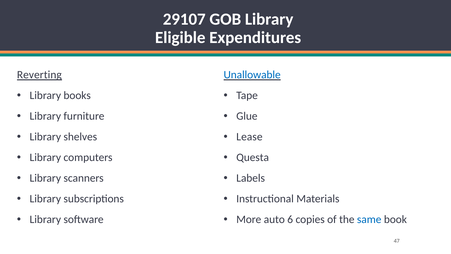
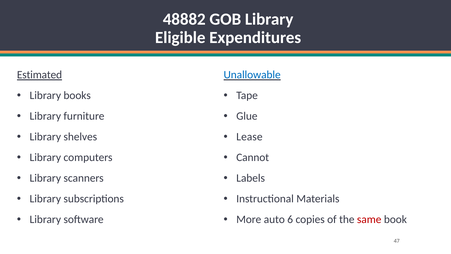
29107: 29107 -> 48882
Reverting: Reverting -> Estimated
Questa: Questa -> Cannot
same colour: blue -> red
